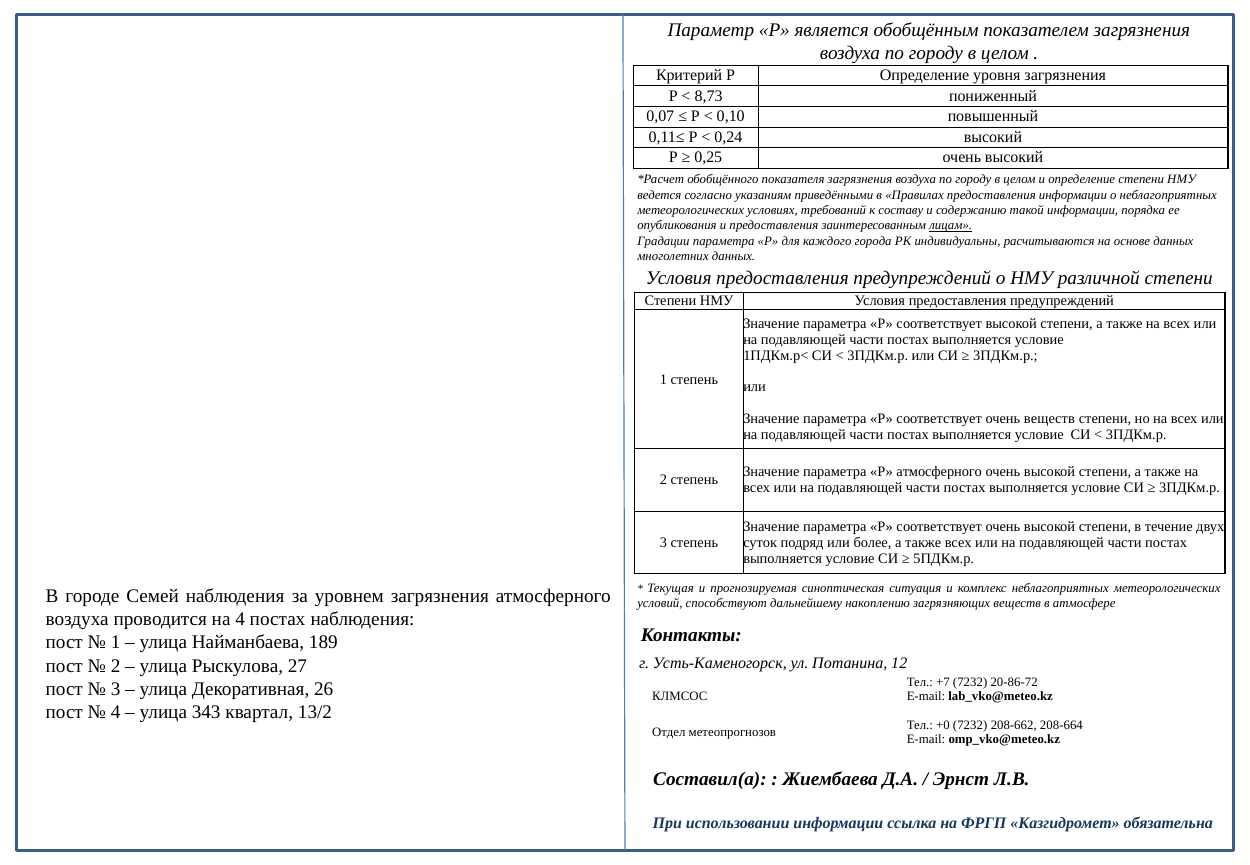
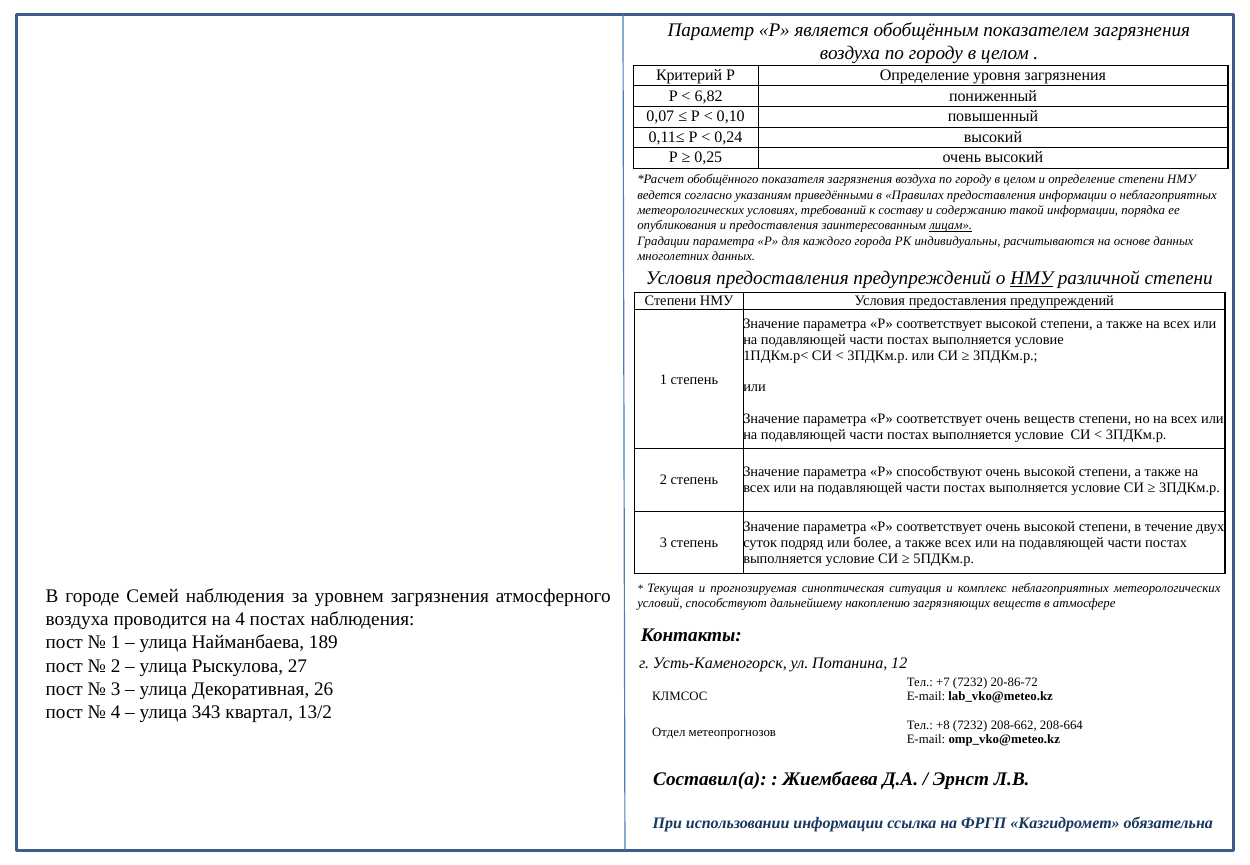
8,73: 8,73 -> 6,82
НМУ at (1032, 278) underline: none -> present
Р атмосферного: атмосферного -> способствуют
+0: +0 -> +8
